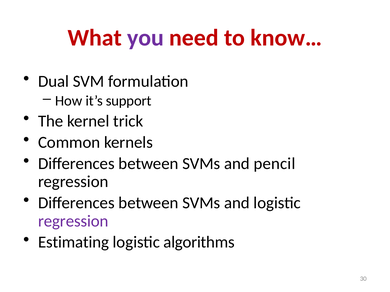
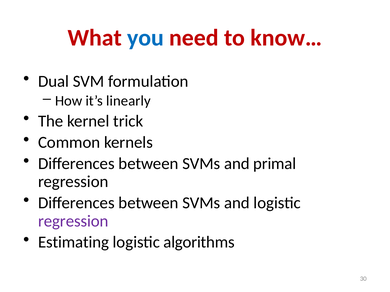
you colour: purple -> blue
support: support -> linearly
pencil: pencil -> primal
